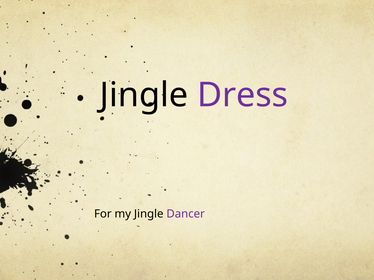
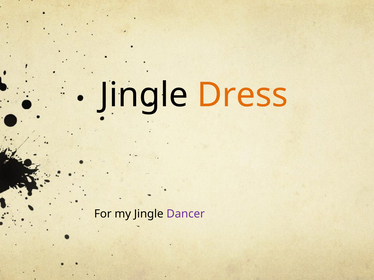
Dress colour: purple -> orange
